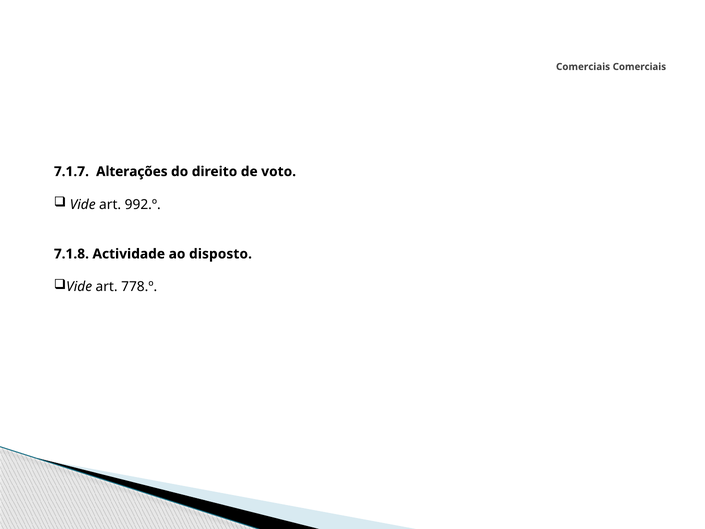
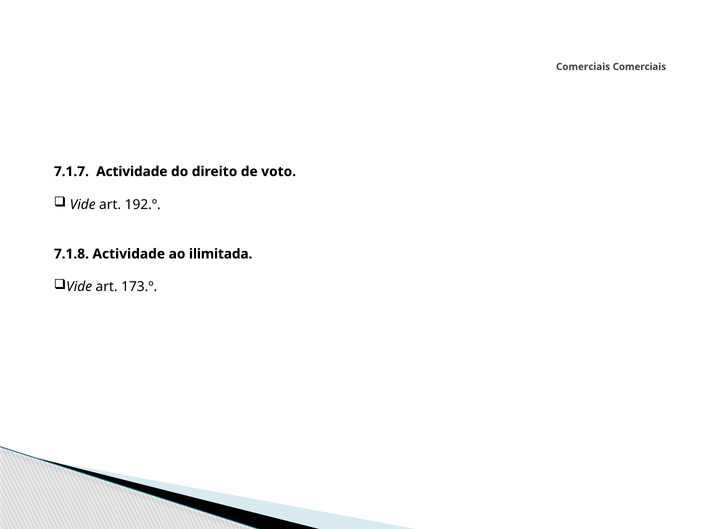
7.1.7 Alterações: Alterações -> Actividade
992.º: 992.º -> 192.º
disposto: disposto -> ilimitada
778.º: 778.º -> 173.º
